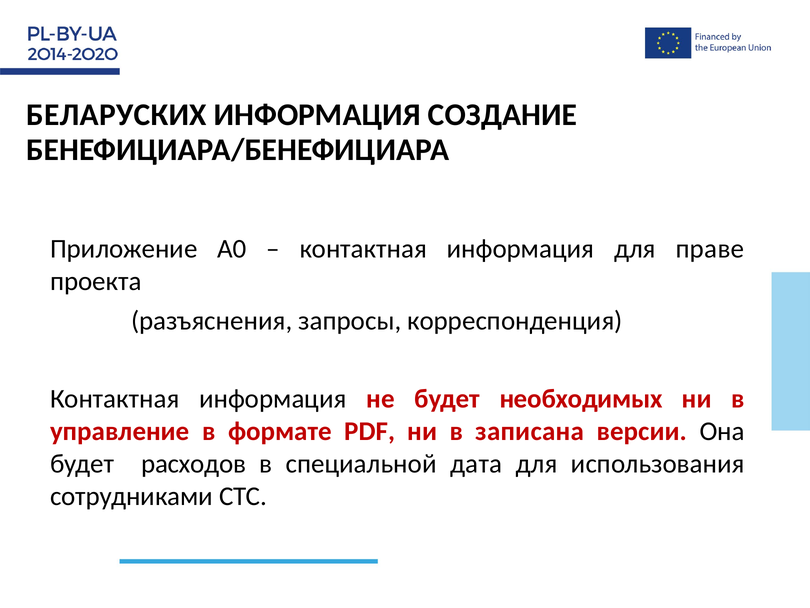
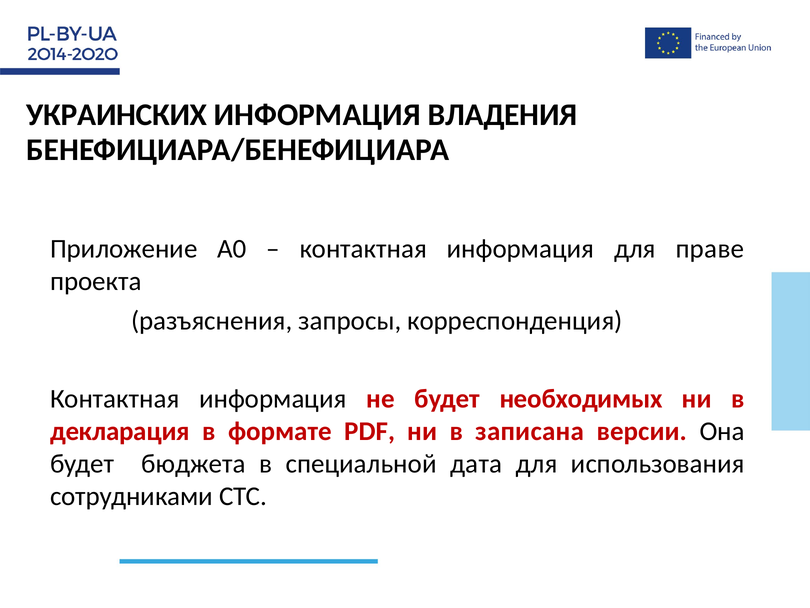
БЕЛАРУСКИХ: БЕЛАРУСКИХ -> УКРАИНСКИХ
СОЗДАНИЕ: СОЗДАНИЕ -> ВЛАДЕНИЯ
управление: управление -> декларация
расходов: расходов -> бюджета
